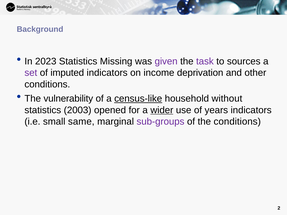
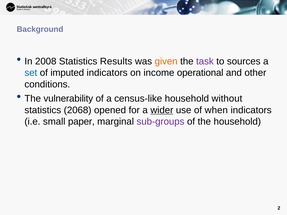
2023: 2023 -> 2008
Missing: Missing -> Results
given colour: purple -> orange
set colour: purple -> blue
deprivation: deprivation -> operational
census-like underline: present -> none
2003: 2003 -> 2068
years: years -> when
same: same -> paper
the conditions: conditions -> household
